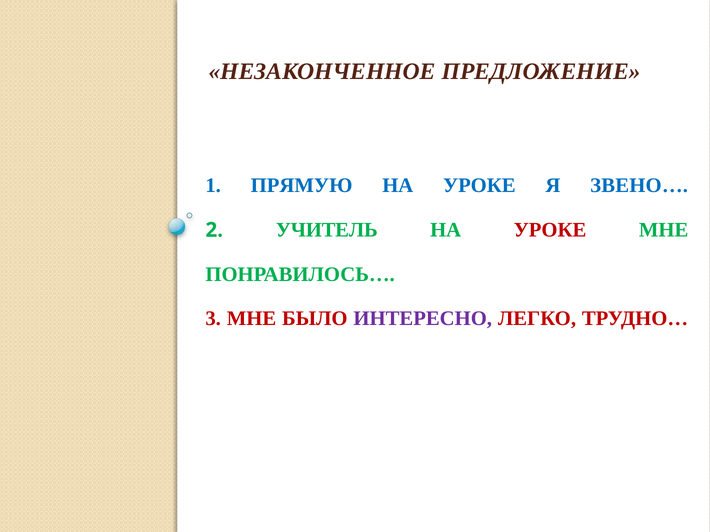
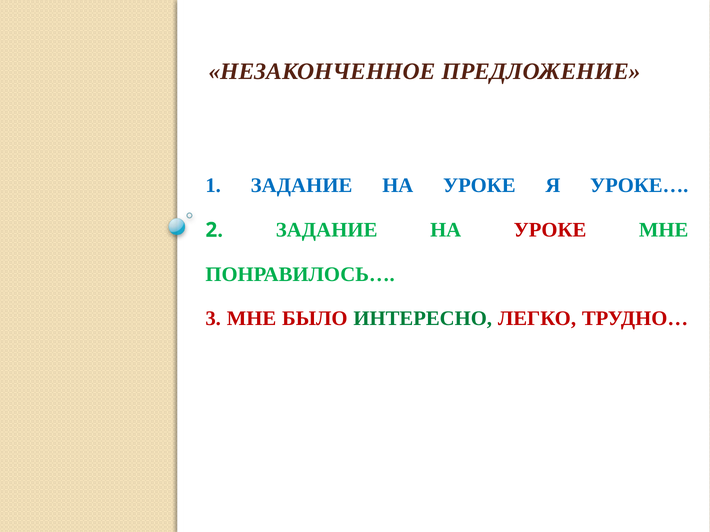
1 ПРЯМУЮ: ПРЯМУЮ -> ЗАДАНИЕ
ЗВЕНО…: ЗВЕНО… -> УРОКЕ…
2 УЧИТЕЛЬ: УЧИТЕЛЬ -> ЗАДАНИЕ
ИНТЕРЕСНО colour: purple -> green
